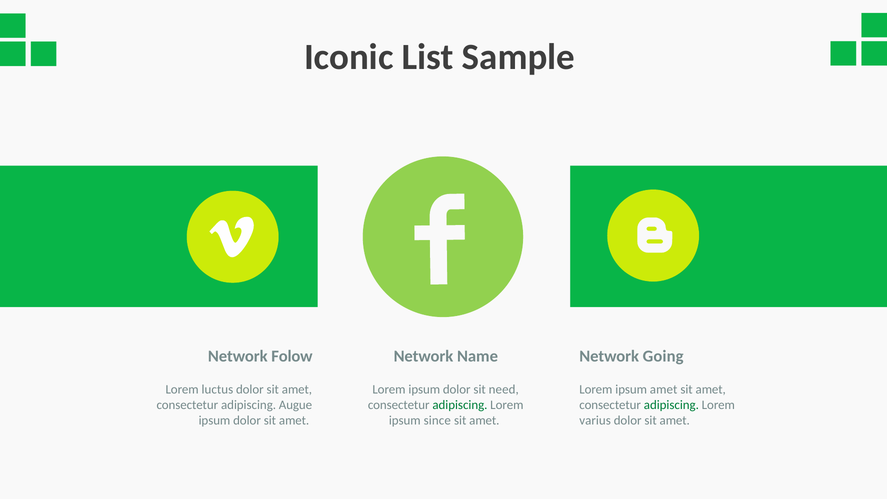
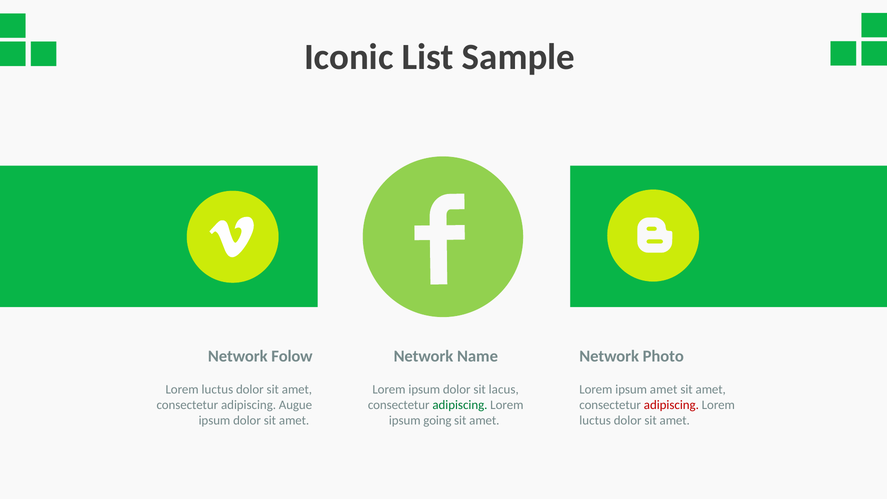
Going: Going -> Photo
need: need -> lacus
adipiscing at (671, 405) colour: green -> red
since: since -> going
varius at (595, 420): varius -> luctus
